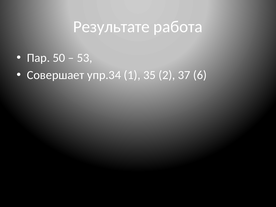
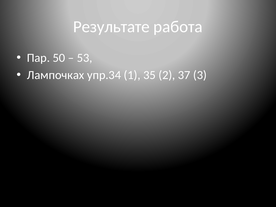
Совершает: Совершает -> Лампочках
6: 6 -> 3
